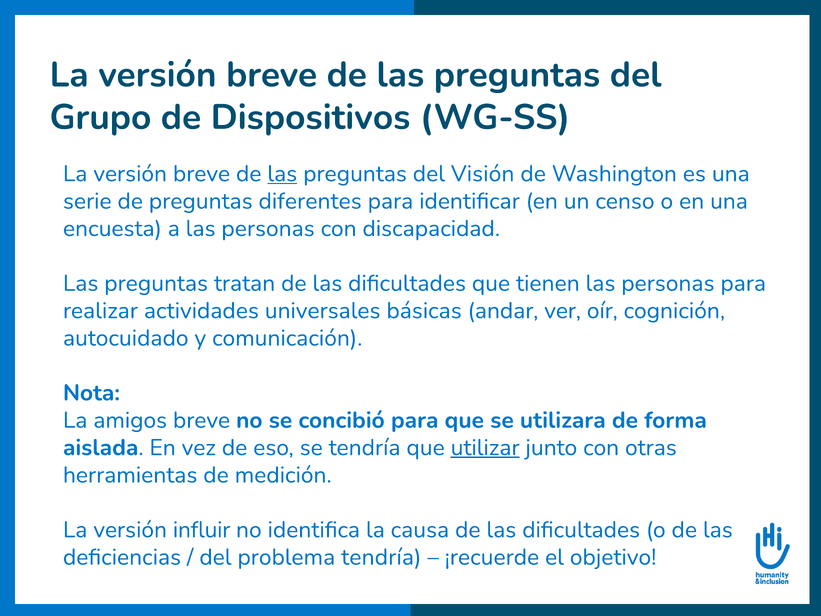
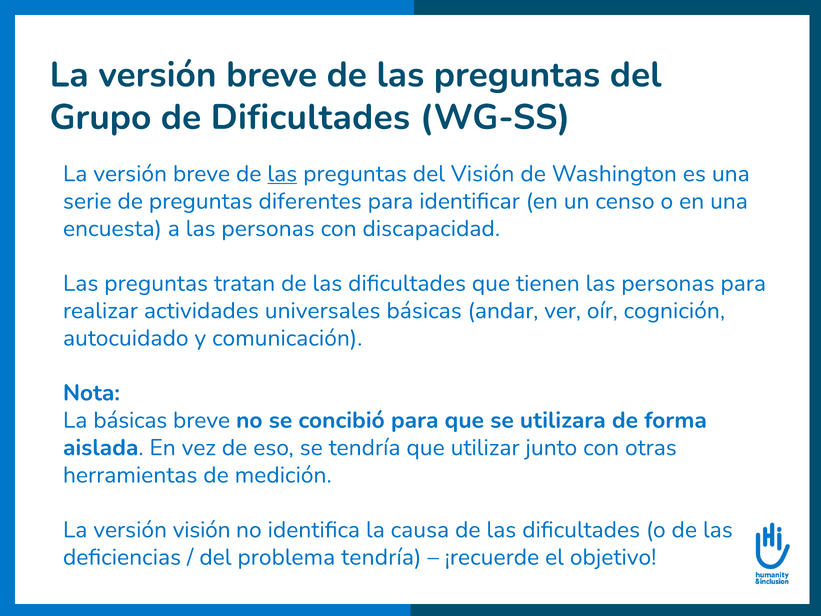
de Dispositivos: Dispositivos -> Dificultades
La amigos: amigos -> básicas
utilizar underline: present -> none
versión influir: influir -> visión
